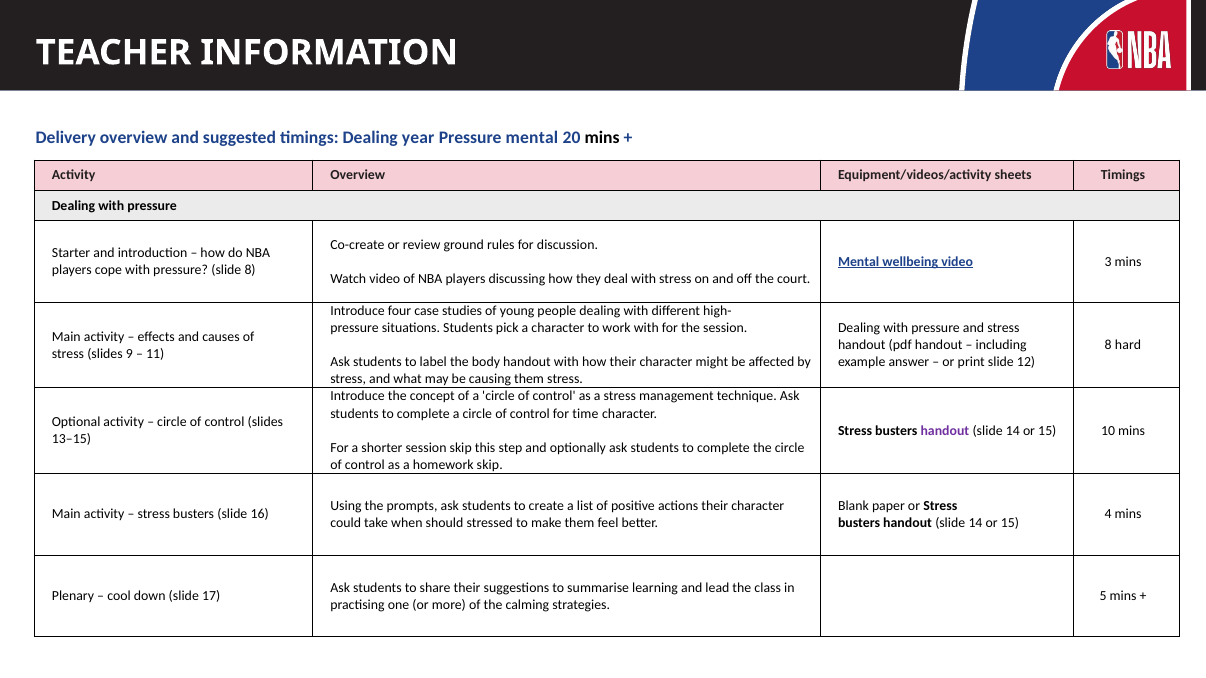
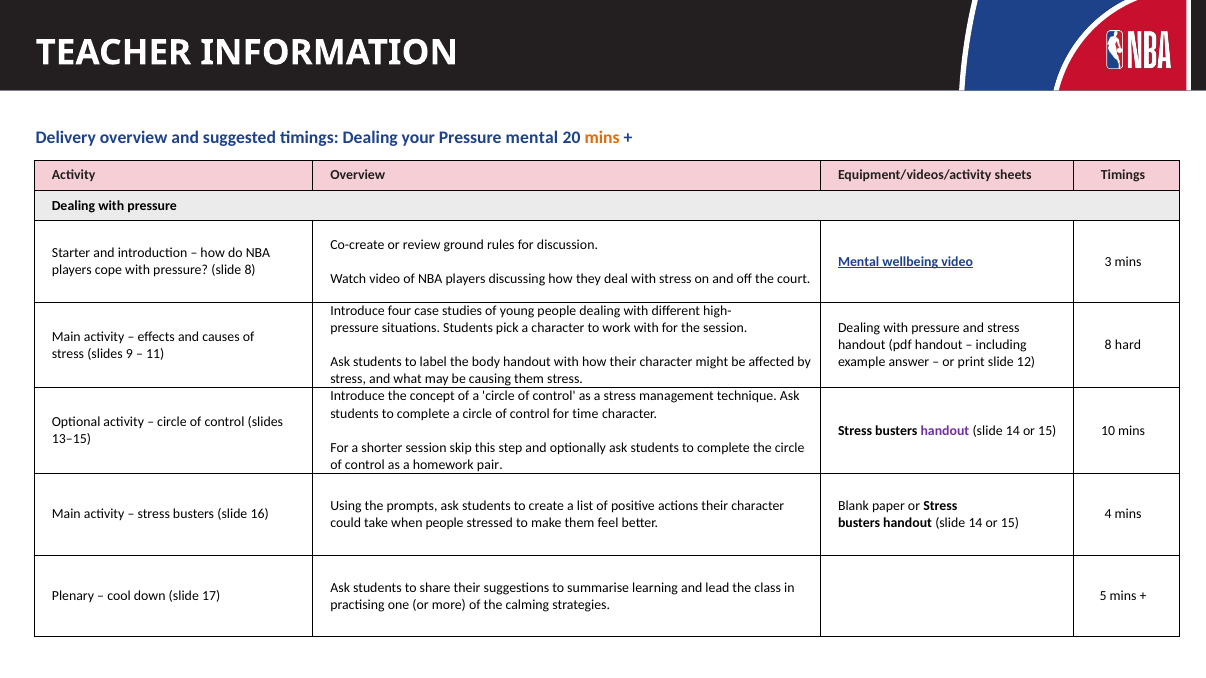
year: year -> your
mins at (602, 138) colour: black -> orange
homework skip: skip -> pair
when should: should -> people
